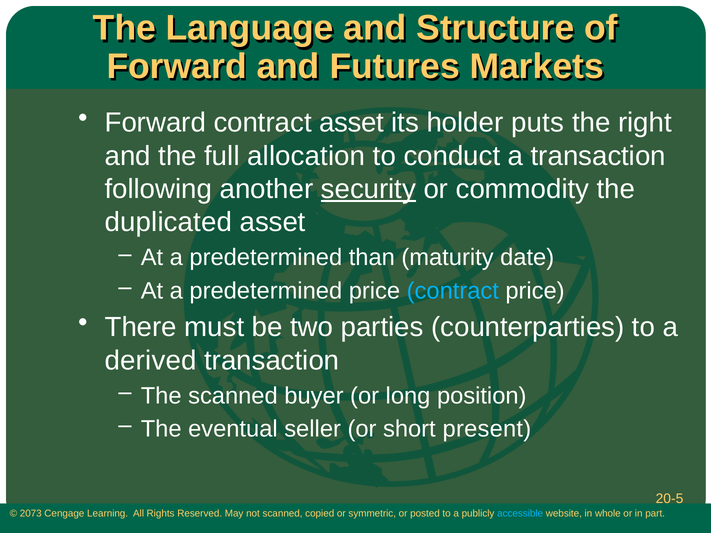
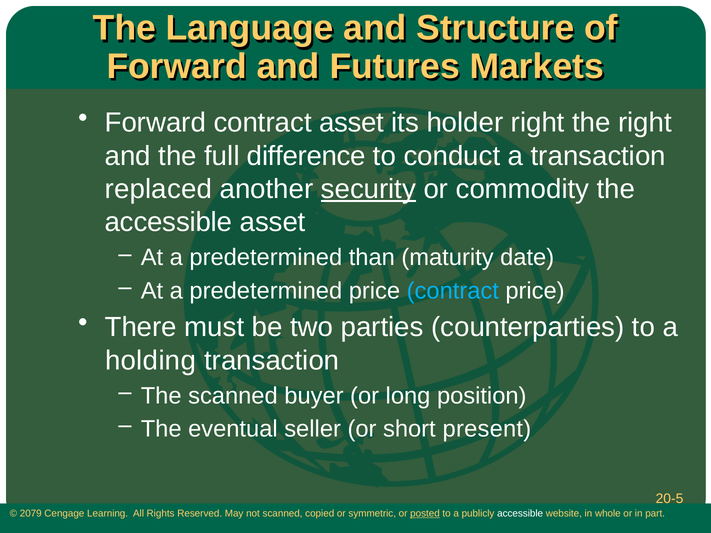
holder puts: puts -> right
allocation: allocation -> difference
following: following -> replaced
duplicated at (168, 222): duplicated -> accessible
derived: derived -> holding
2073: 2073 -> 2079
posted underline: none -> present
accessible at (520, 514) colour: light blue -> white
